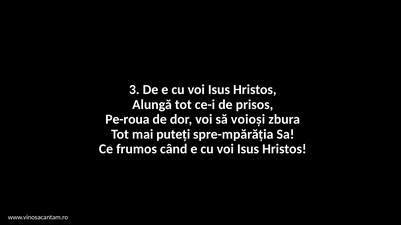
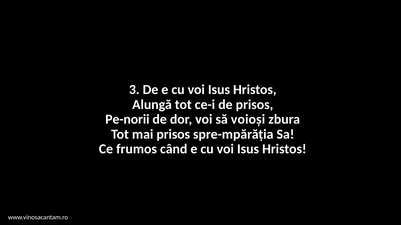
Pe-roua: Pe-roua -> Pe-norii
mai puteți: puteți -> prisos
